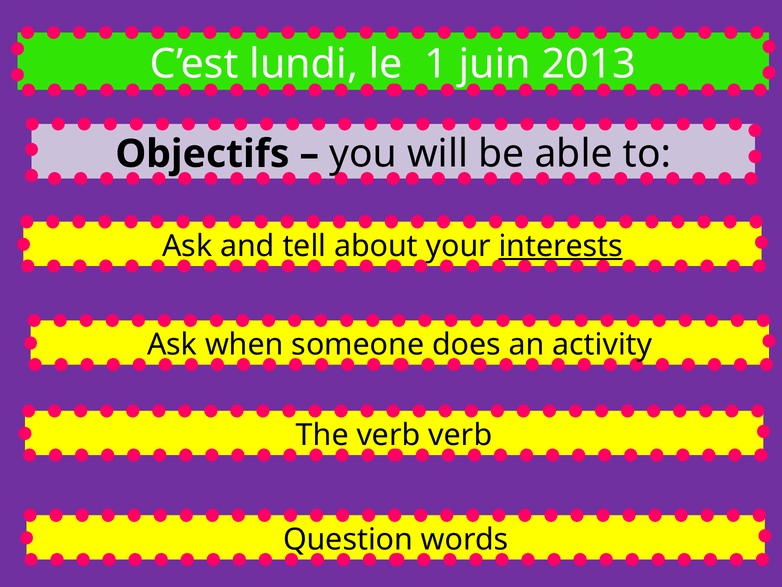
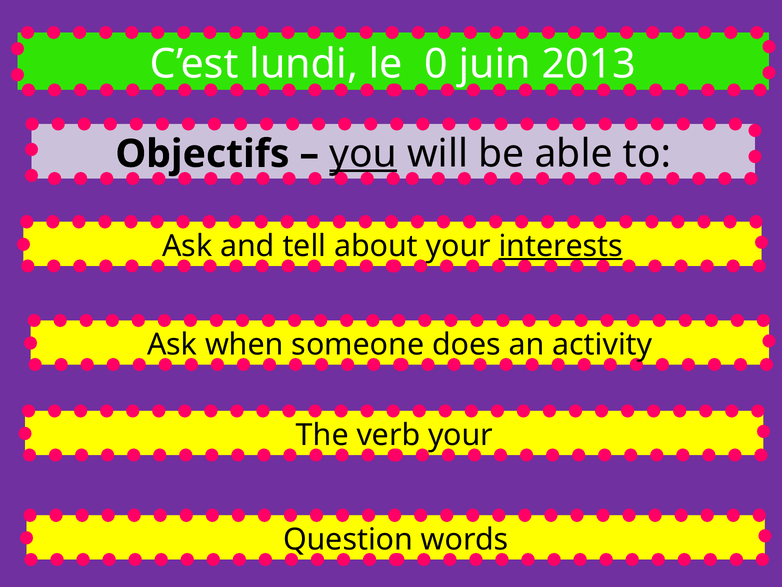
1: 1 -> 0
you underline: none -> present
verb verb: verb -> your
